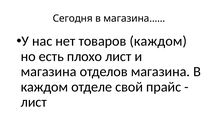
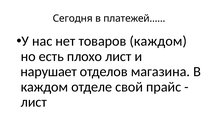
магазина……: магазина…… -> платежей……
магазина at (49, 71): магазина -> нарушает
